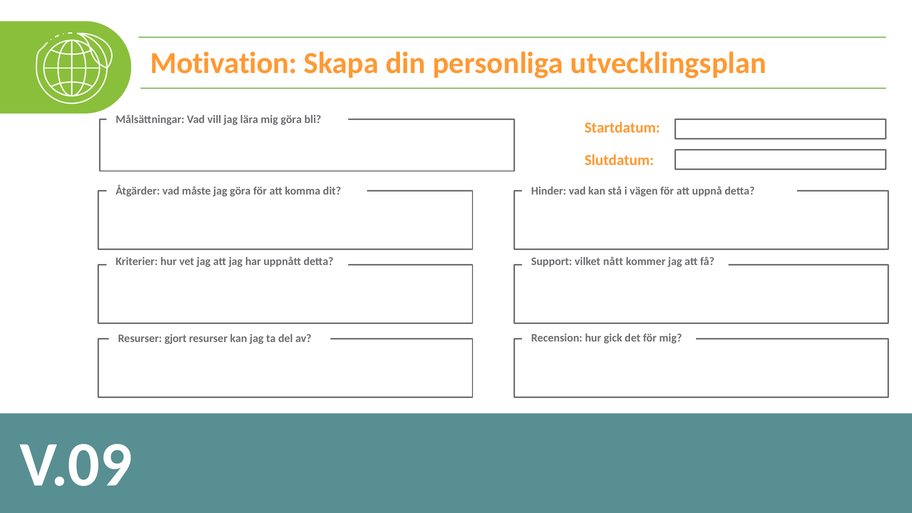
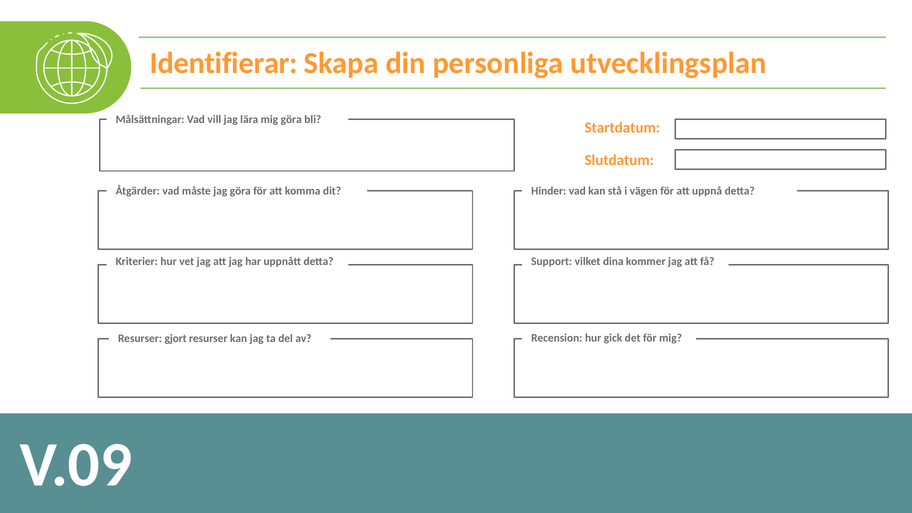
Motivation: Motivation -> Identifierar
nått: nått -> dina
